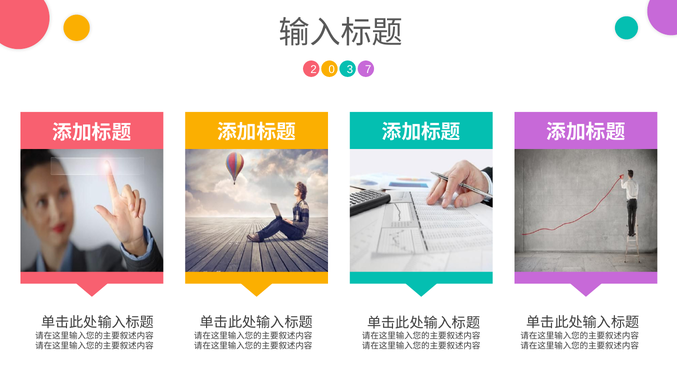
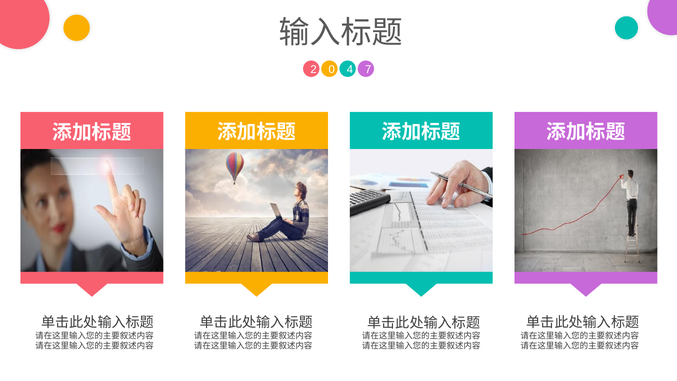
3: 3 -> 4
